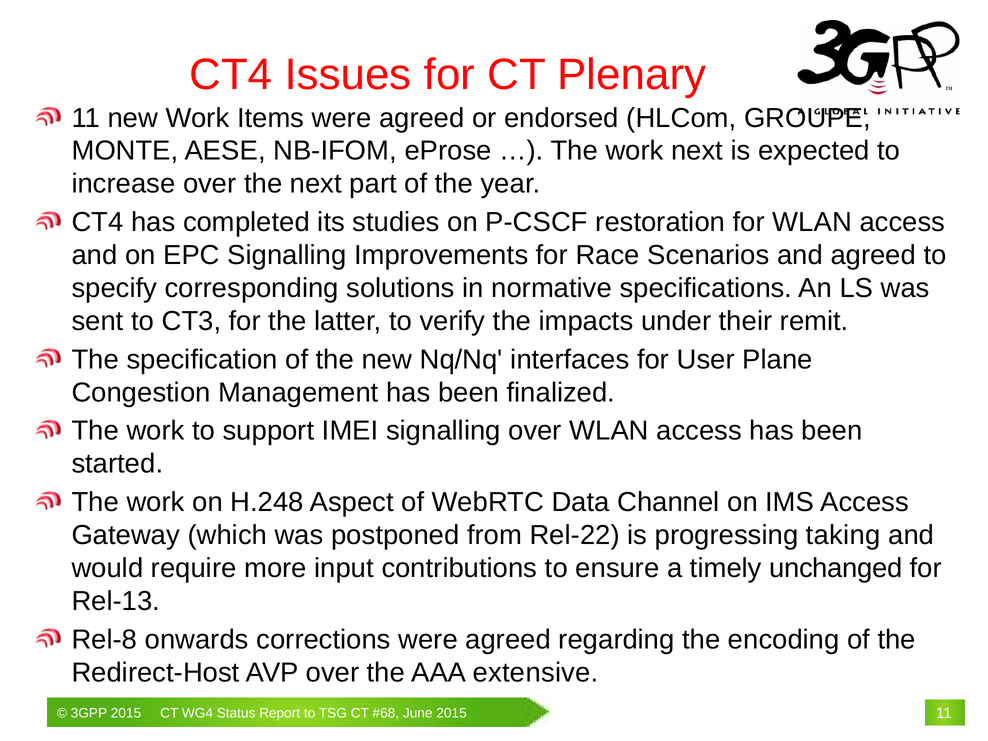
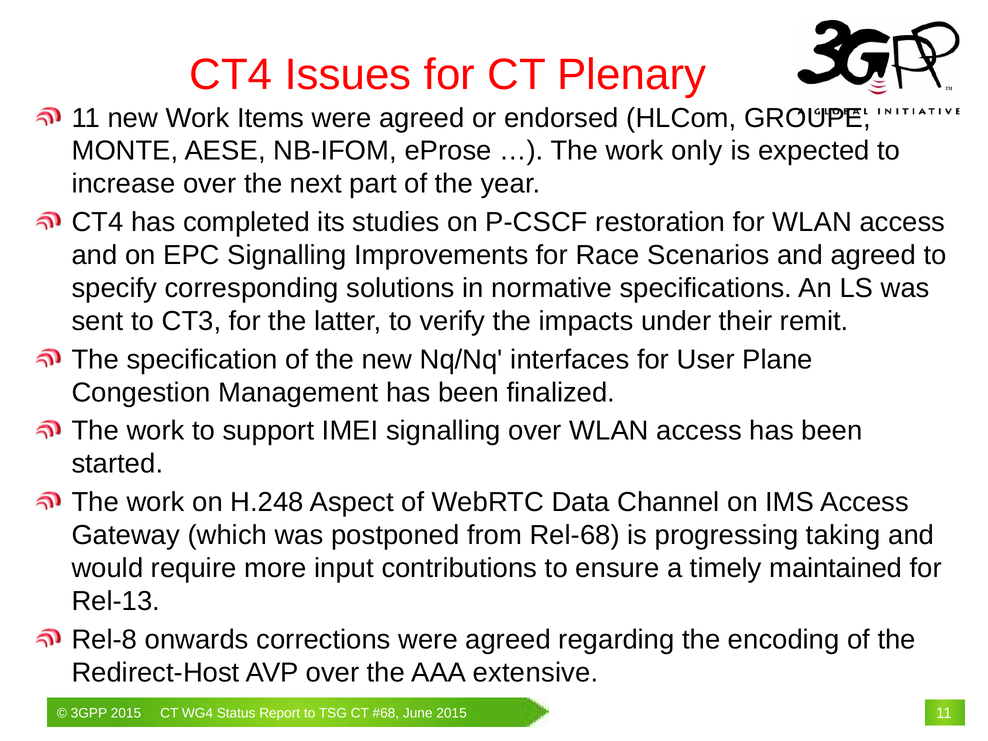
work next: next -> only
Rel-22: Rel-22 -> Rel-68
unchanged: unchanged -> maintained
